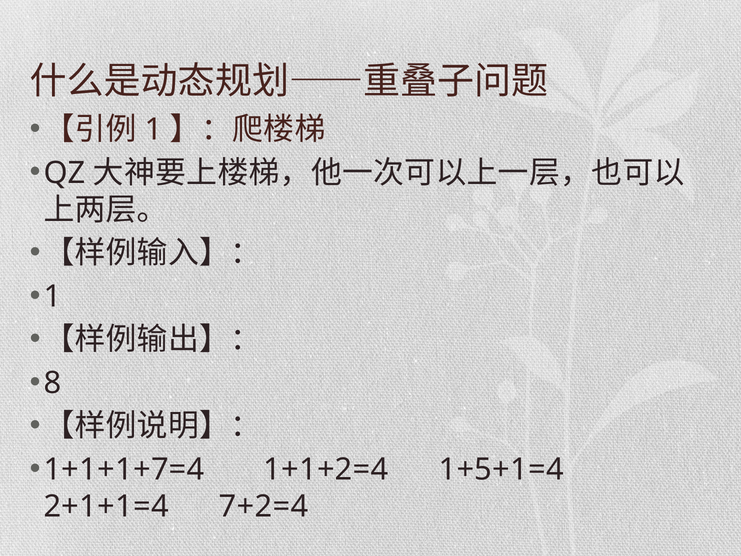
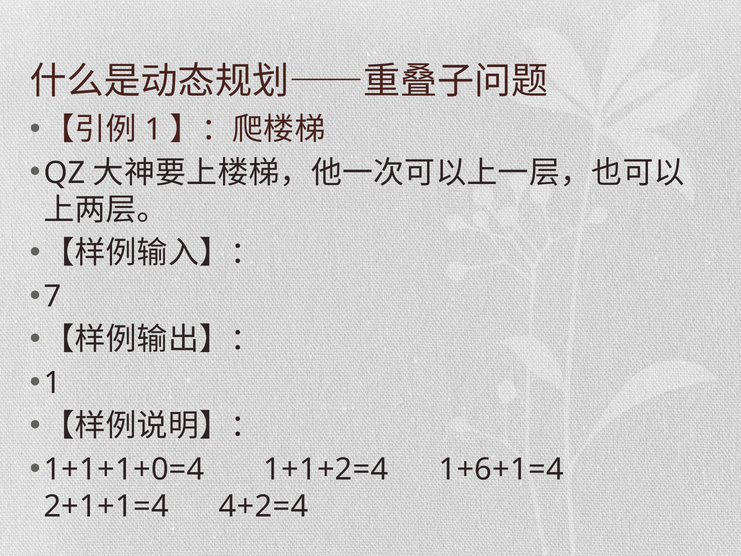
1 at (52, 296): 1 -> 7
8 at (52, 383): 8 -> 1
1+1+1+7=4: 1+1+1+7=4 -> 1+1+1+0=4
1+5+1=4: 1+5+1=4 -> 1+6+1=4
7+2=4: 7+2=4 -> 4+2=4
